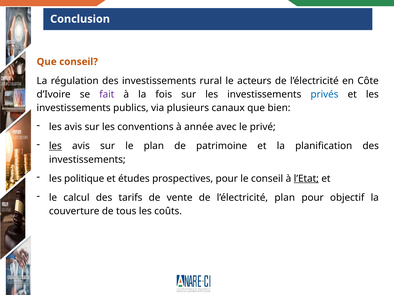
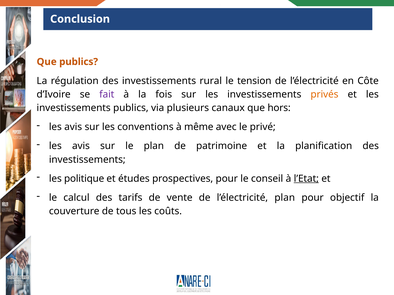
Que conseil: conseil -> publics
acteurs: acteurs -> tension
privés colour: blue -> orange
bien: bien -> hors
année: année -> même
les at (55, 146) underline: present -> none
